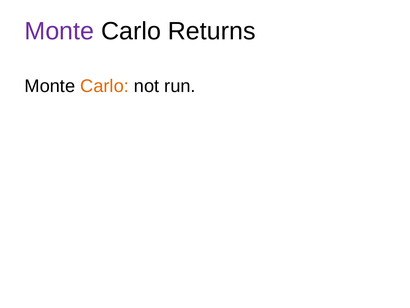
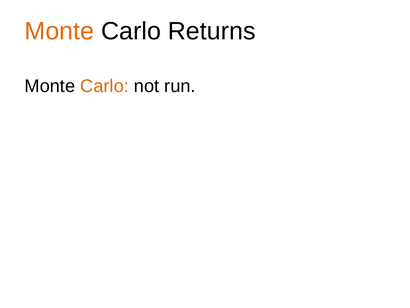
Monte at (59, 31) colour: purple -> orange
